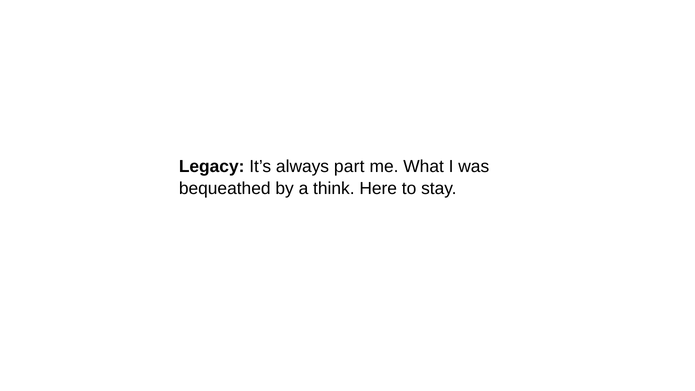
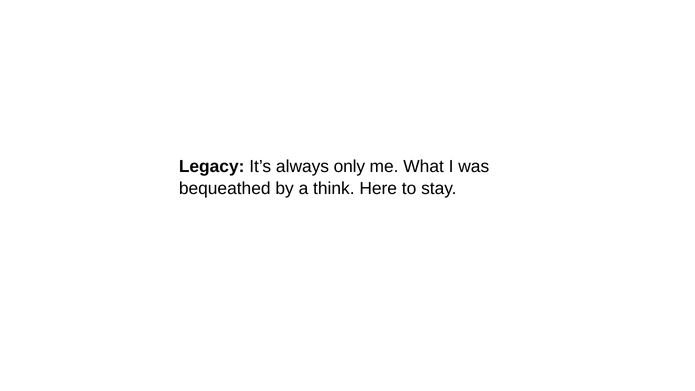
part: part -> only
